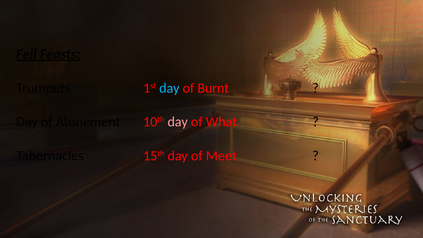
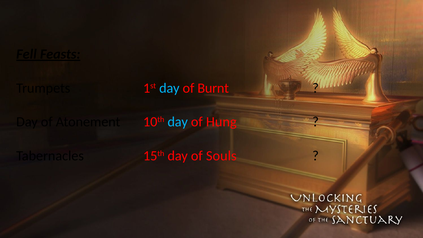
day at (178, 122) colour: pink -> light blue
What: What -> Hung
Meet: Meet -> Souls
